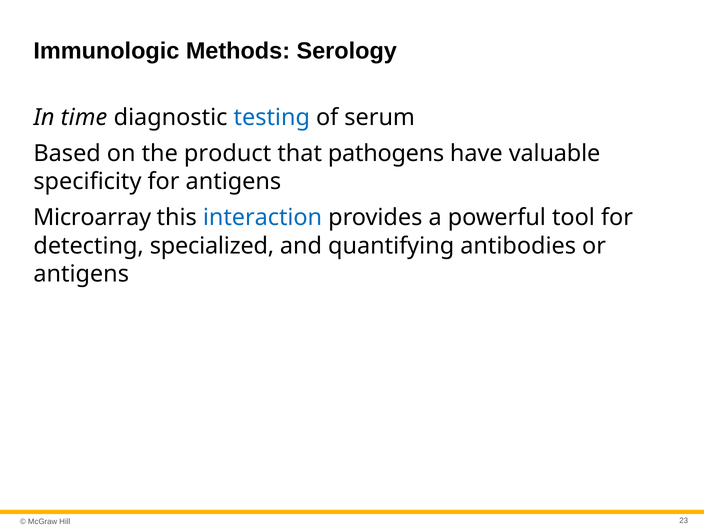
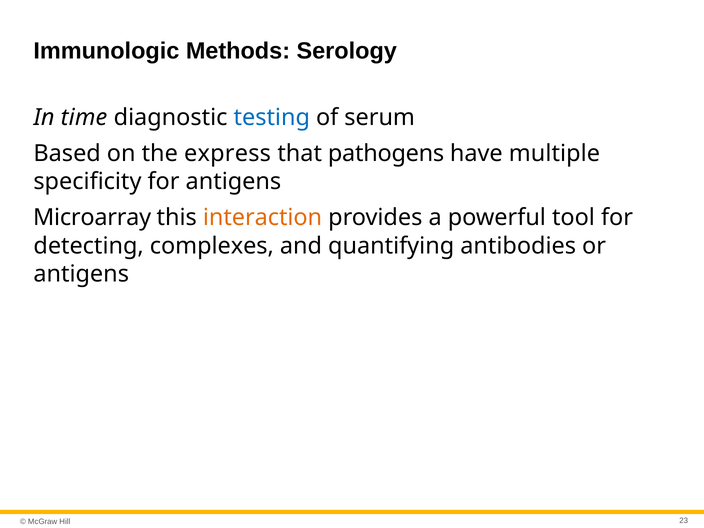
product: product -> express
valuable: valuable -> multiple
interaction colour: blue -> orange
specialized: specialized -> complexes
